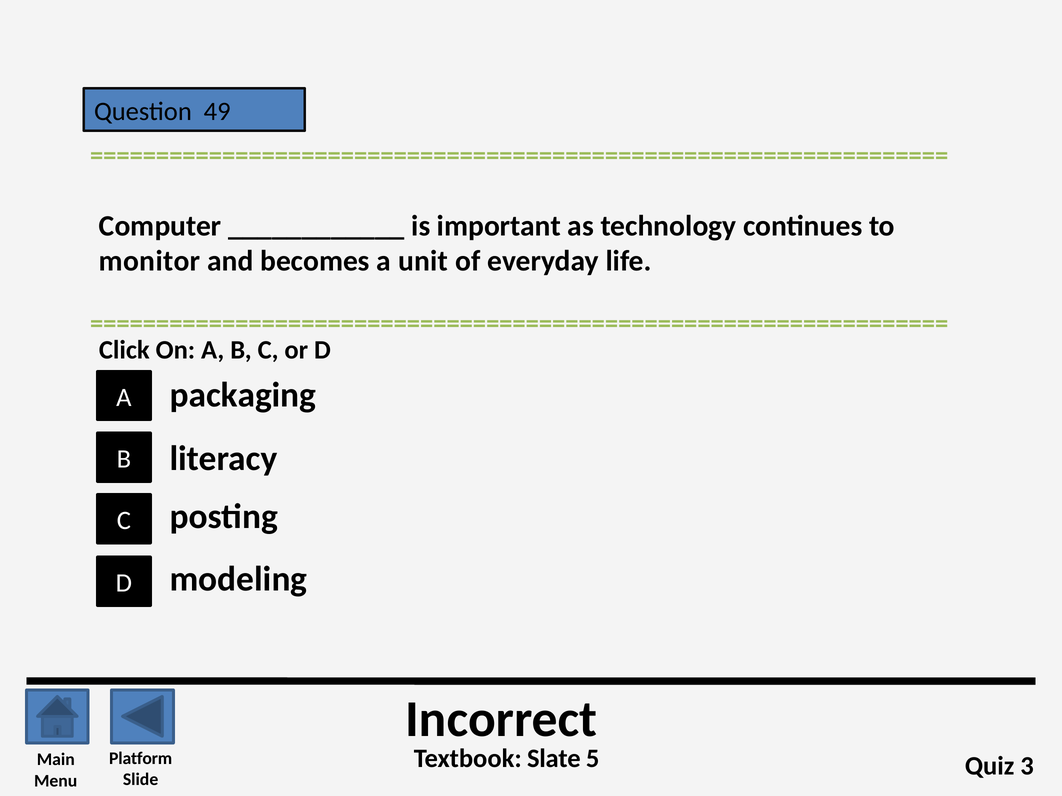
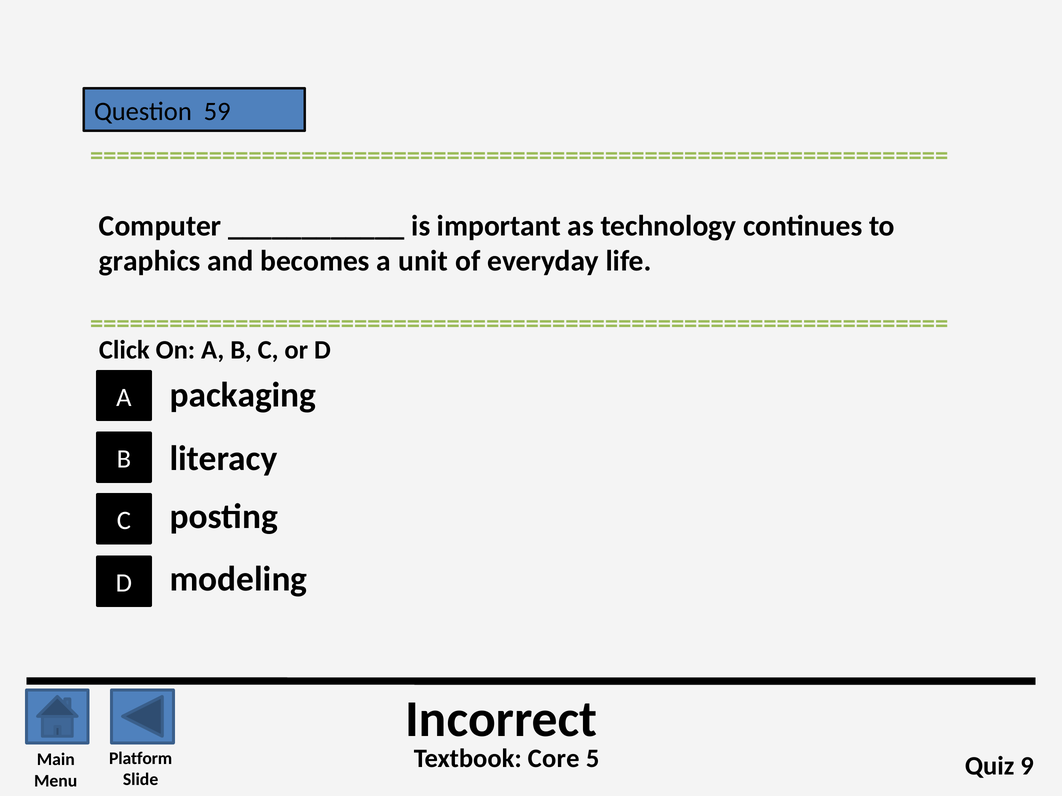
49: 49 -> 59
monitor: monitor -> graphics
Slate: Slate -> Core
3: 3 -> 9
